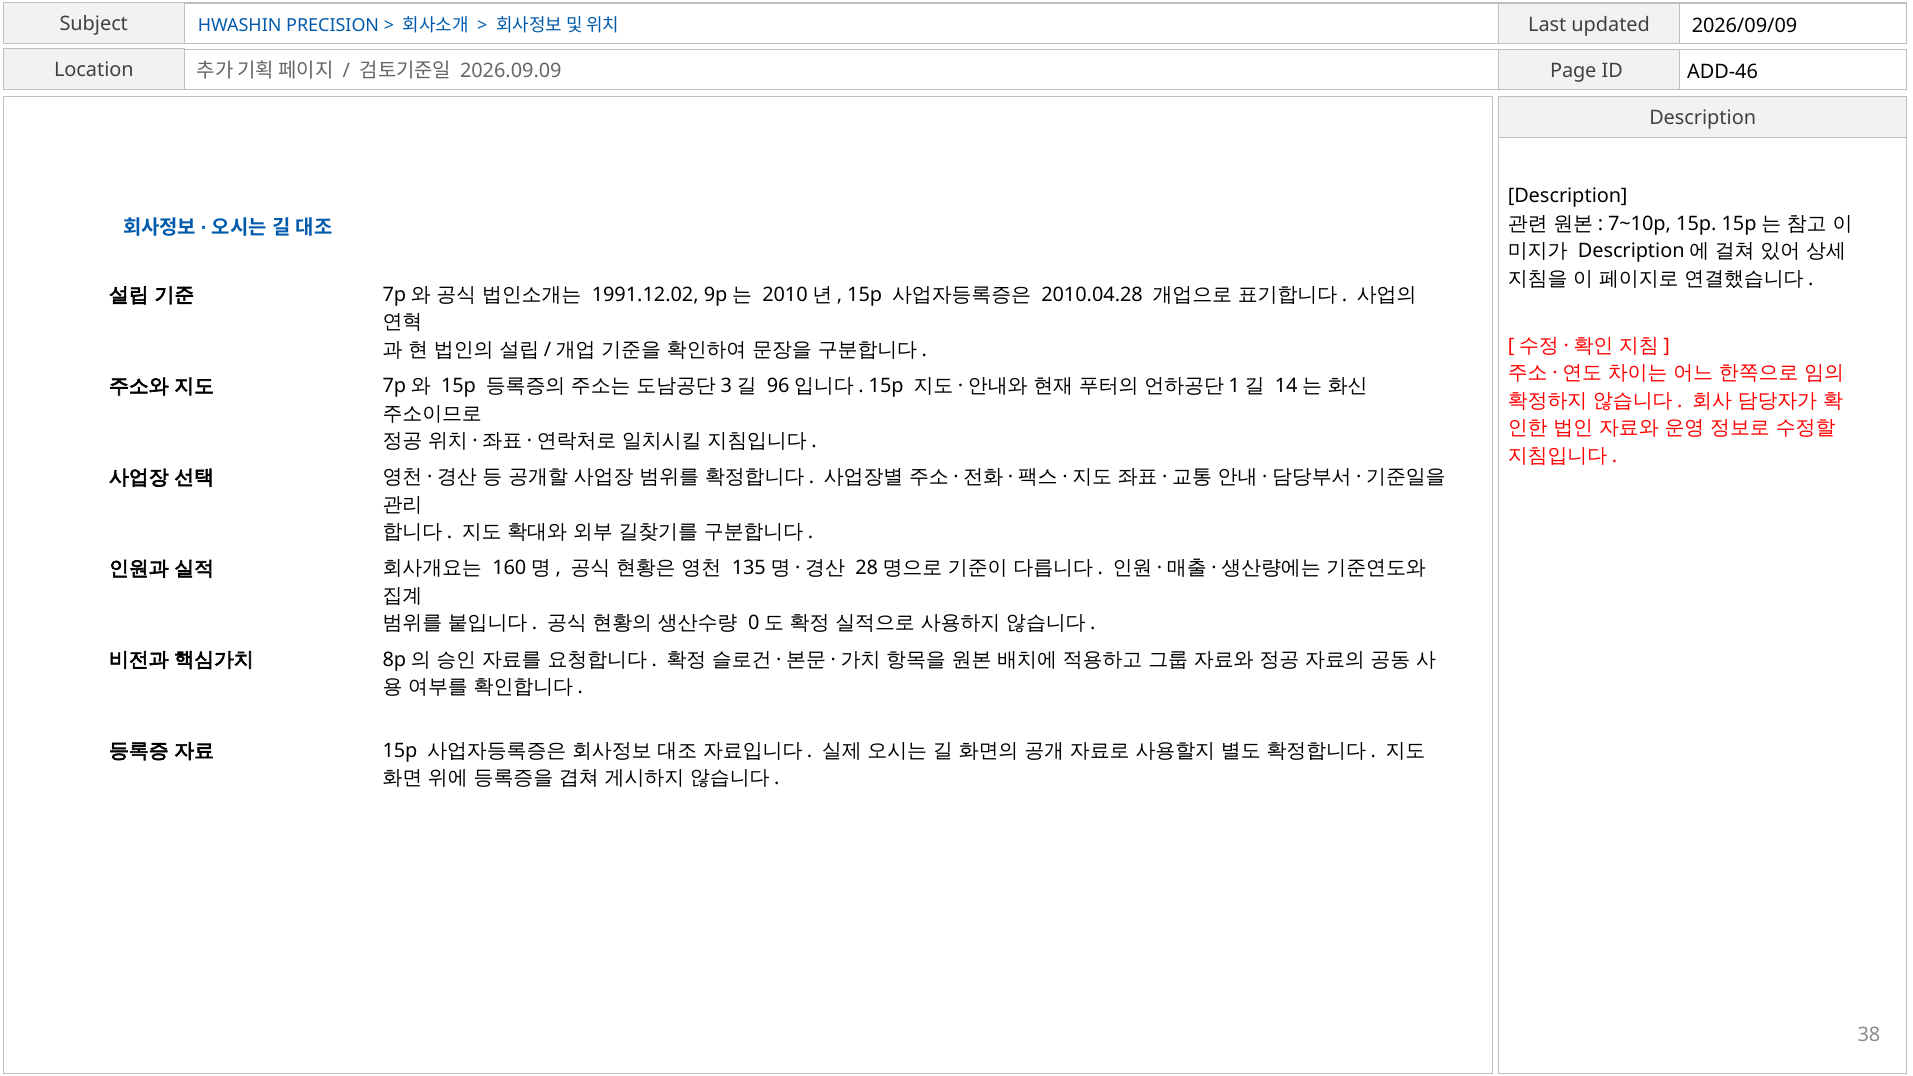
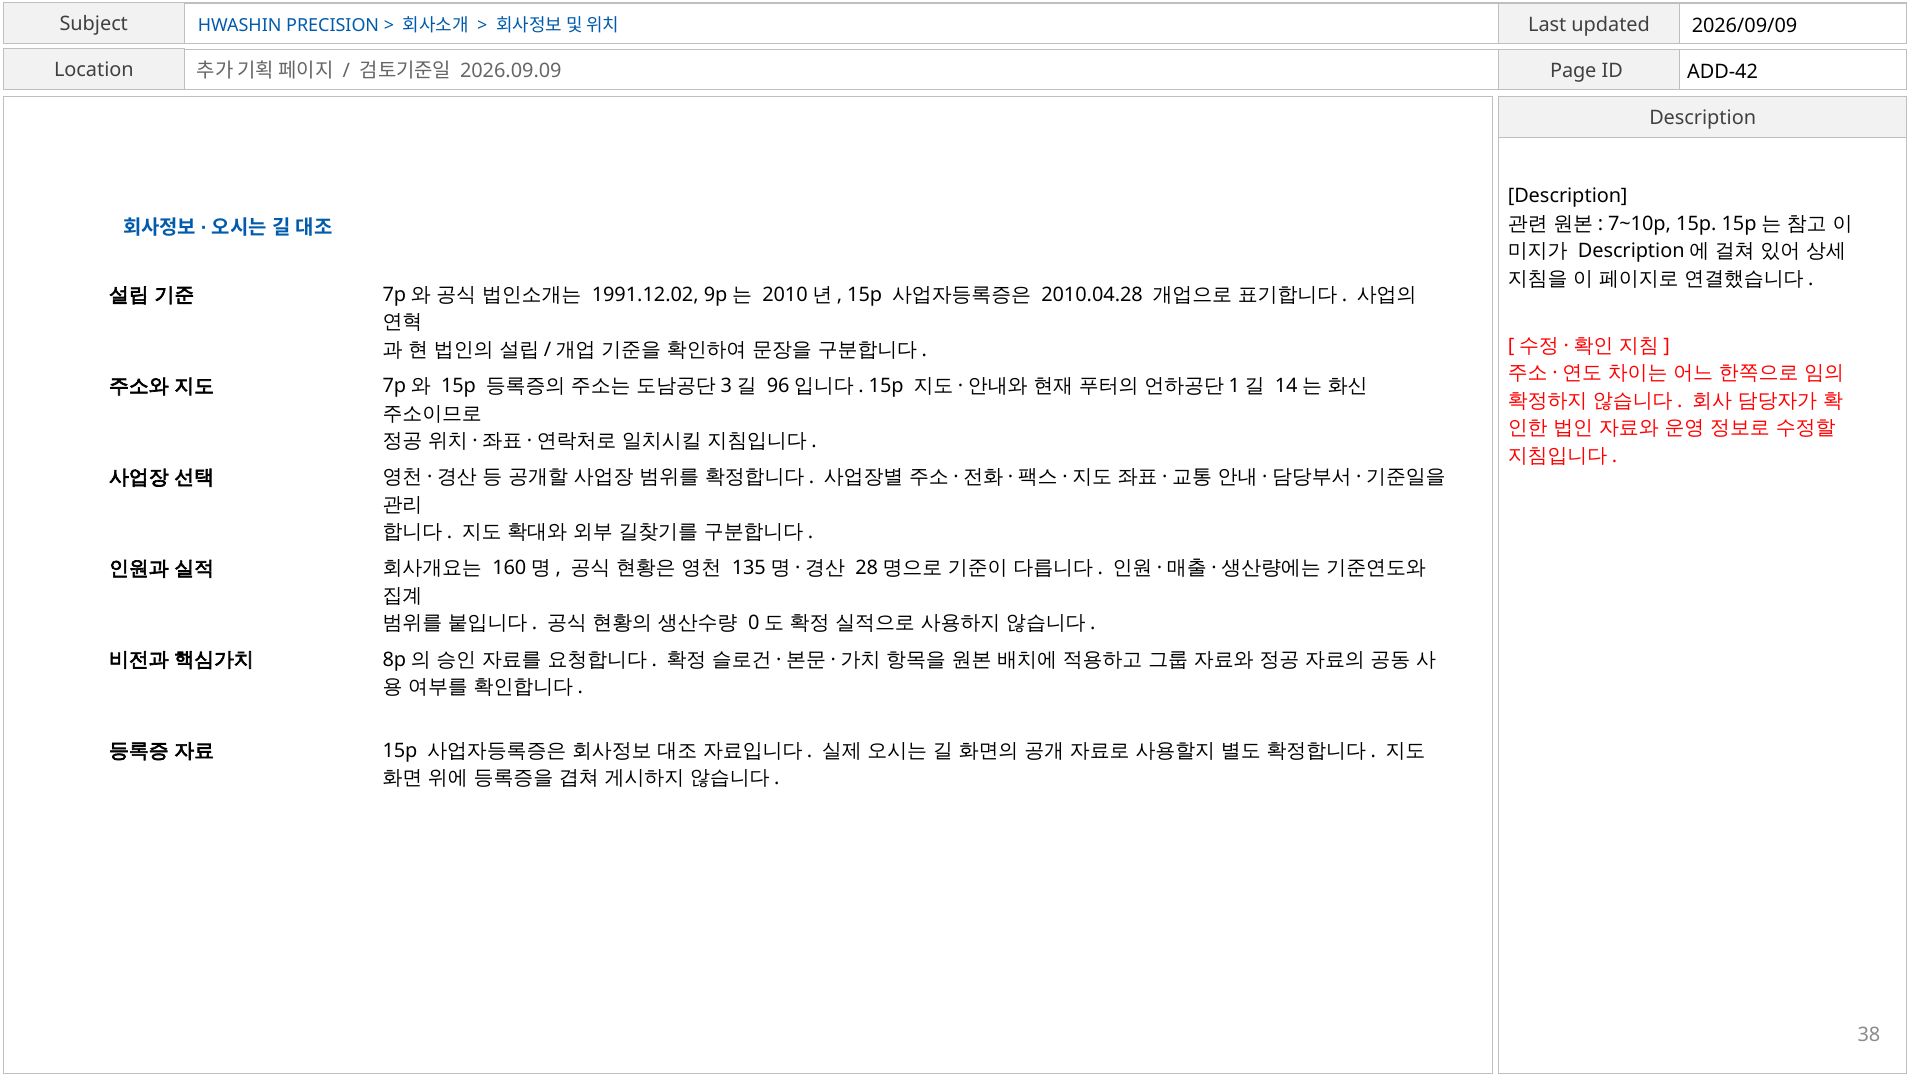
ADD-46: ADD-46 -> ADD-42
